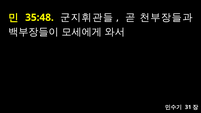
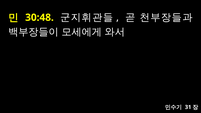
35:48: 35:48 -> 30:48
